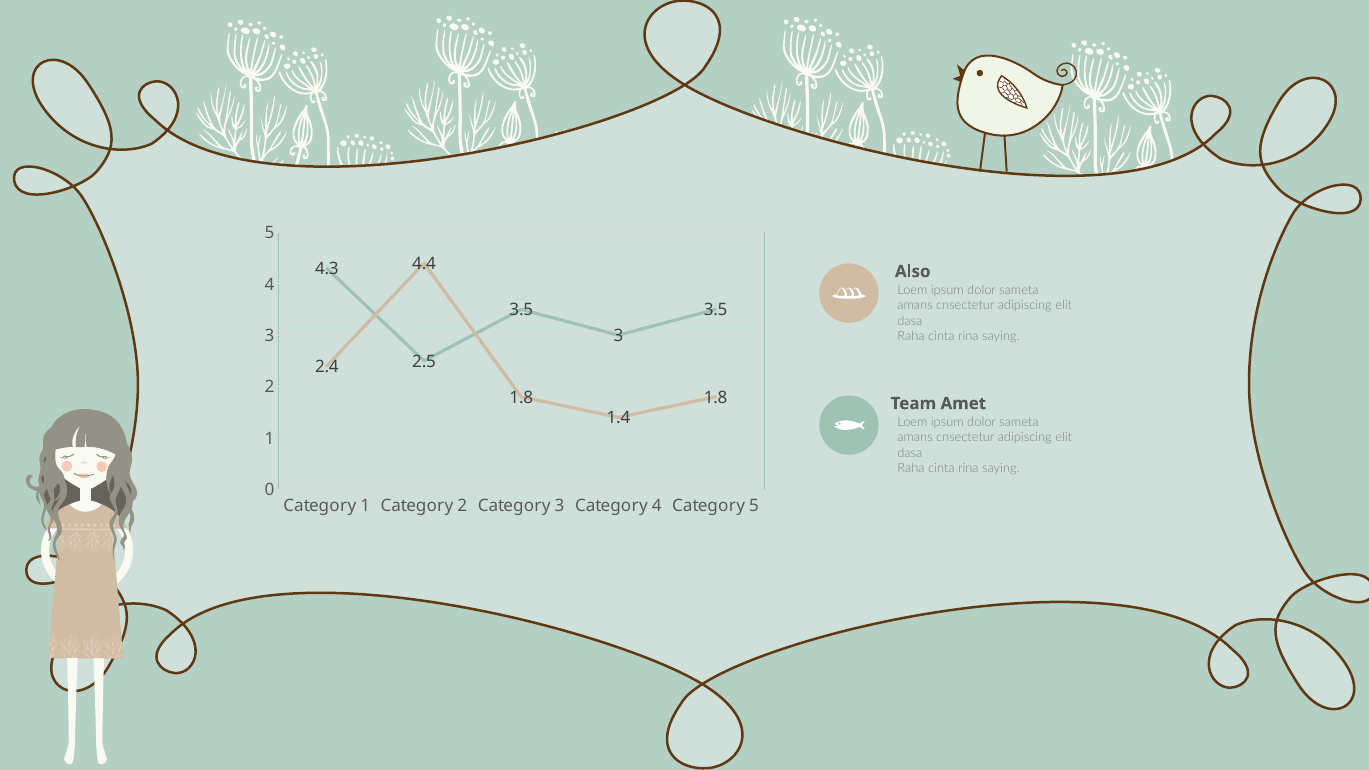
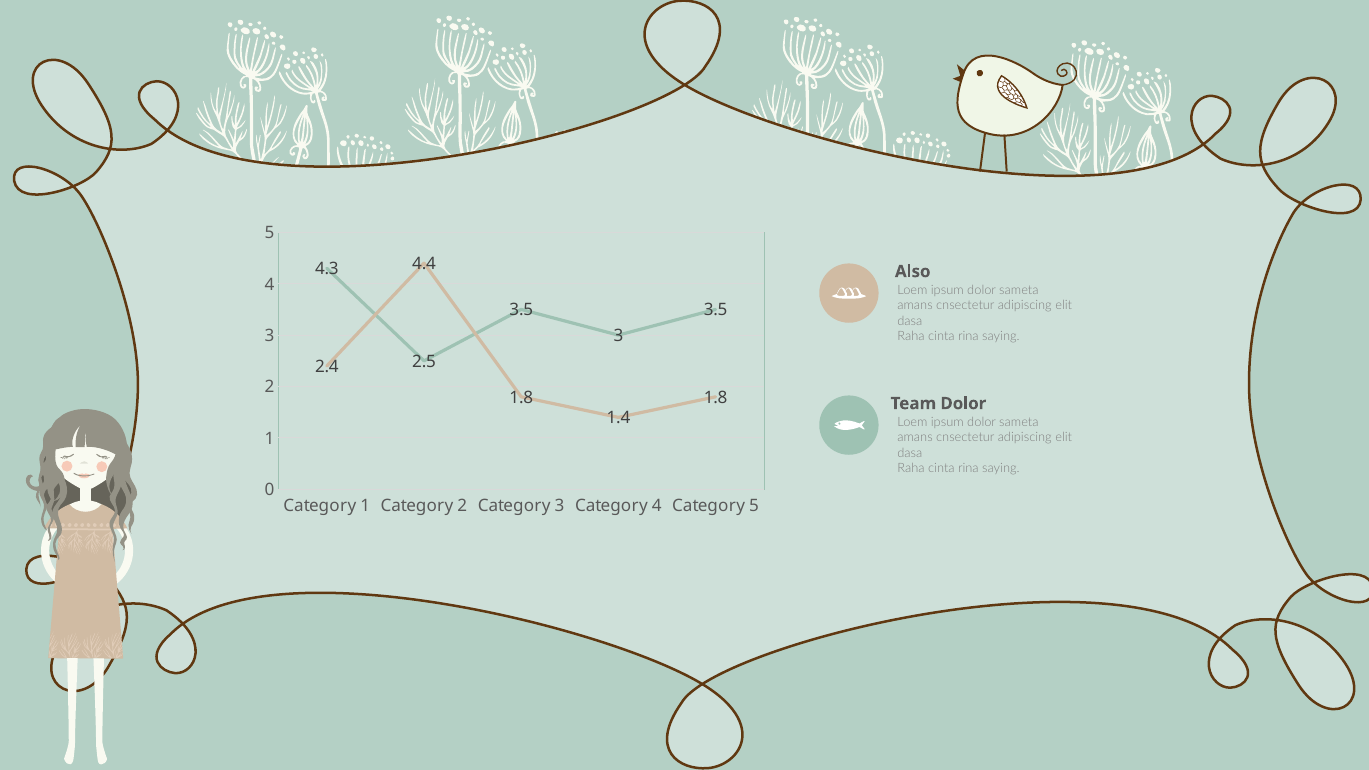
Team Amet: Amet -> Dolor
